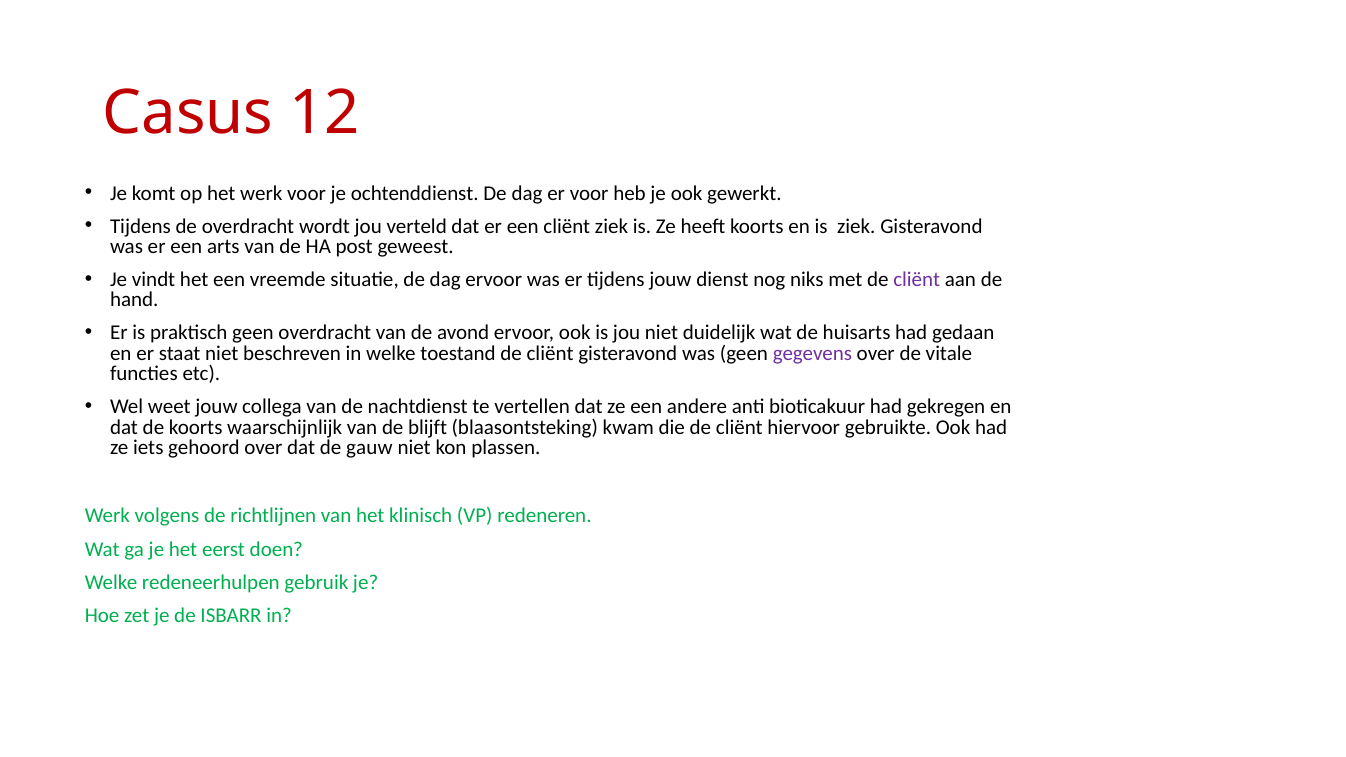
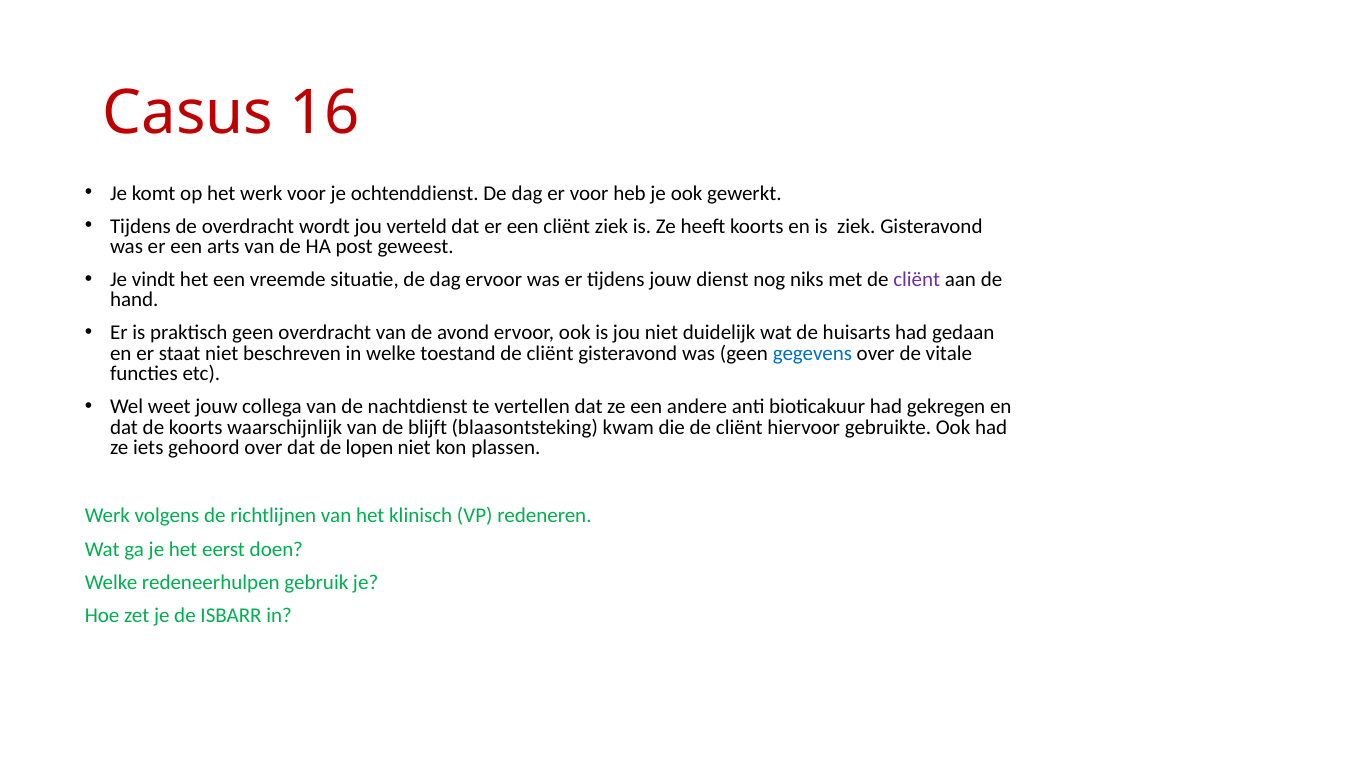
12: 12 -> 16
gegevens colour: purple -> blue
gauw: gauw -> lopen
